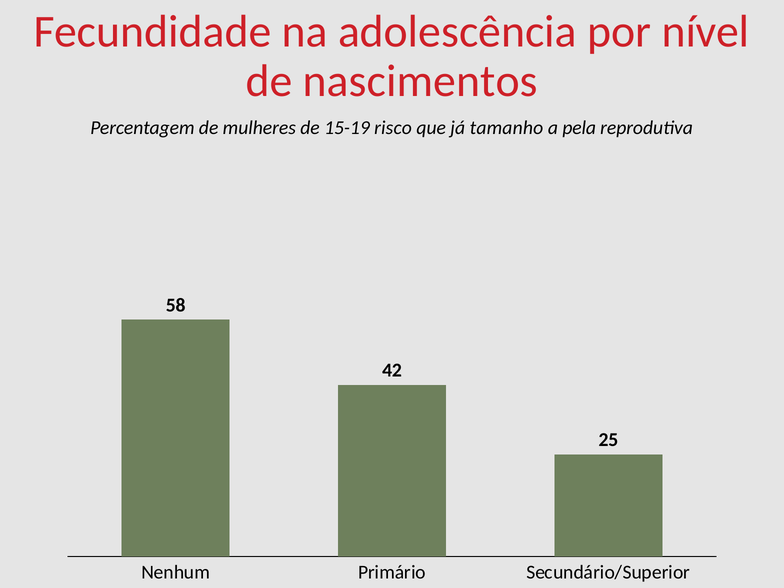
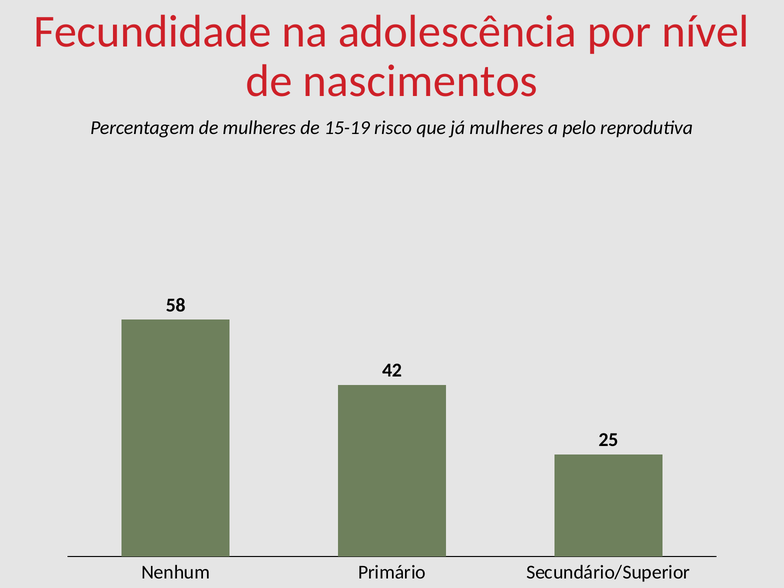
já tamanho: tamanho -> mulheres
pela: pela -> pelo
